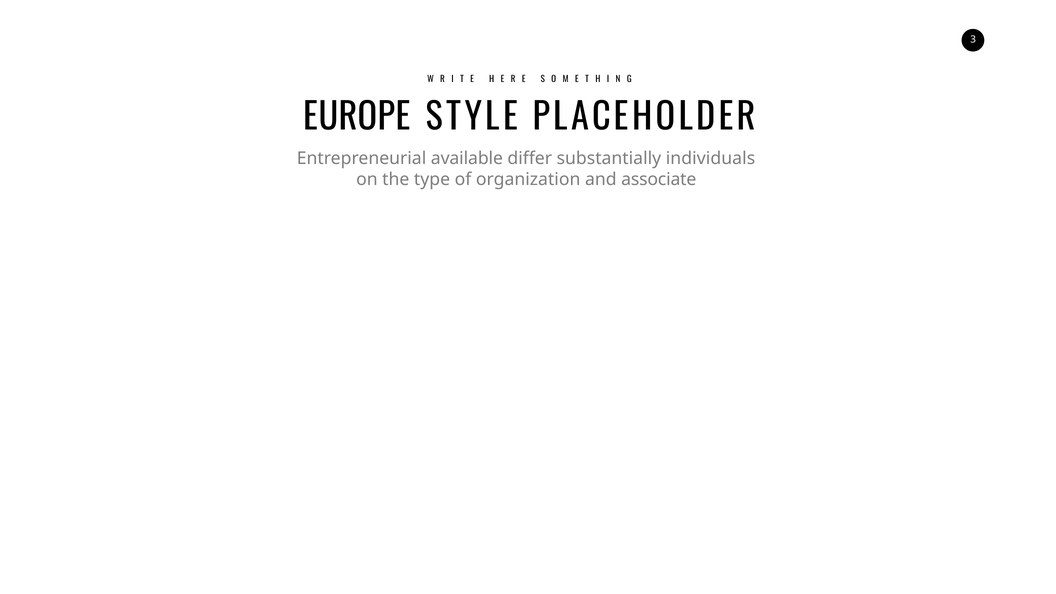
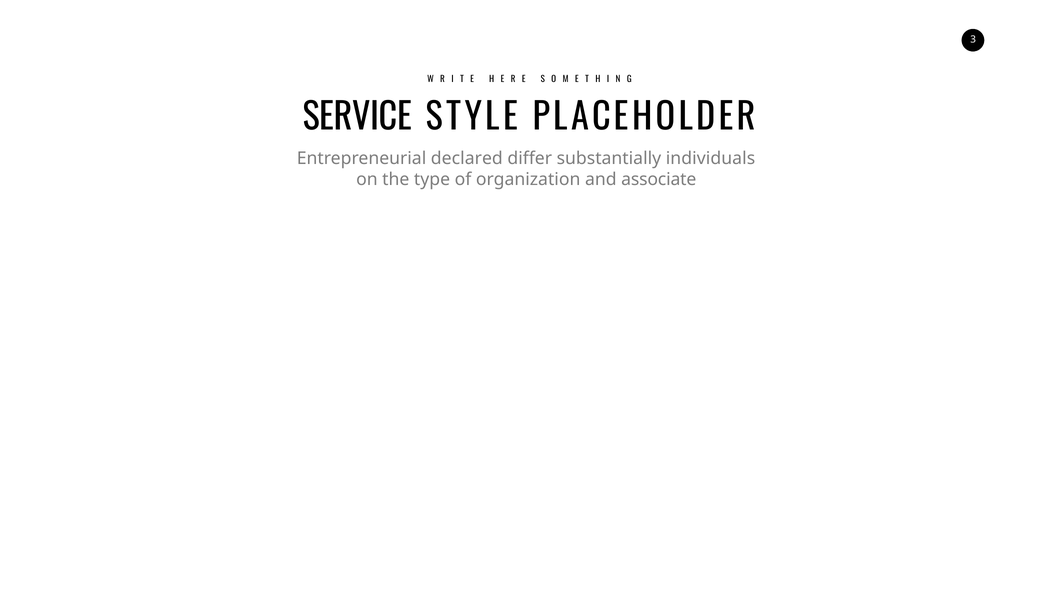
EUROPE: EUROPE -> SERVICE
available: available -> declared
